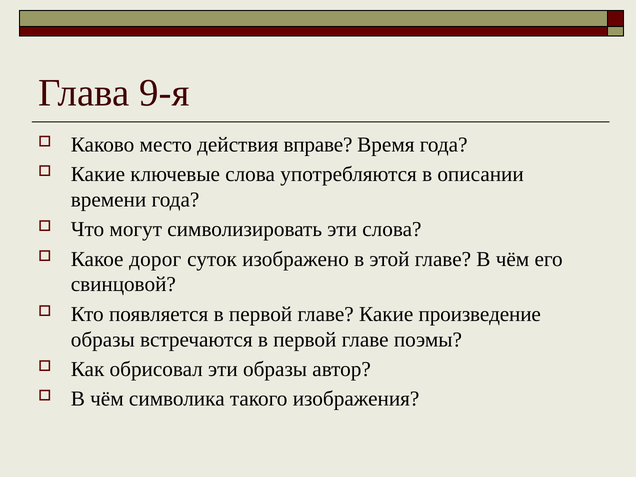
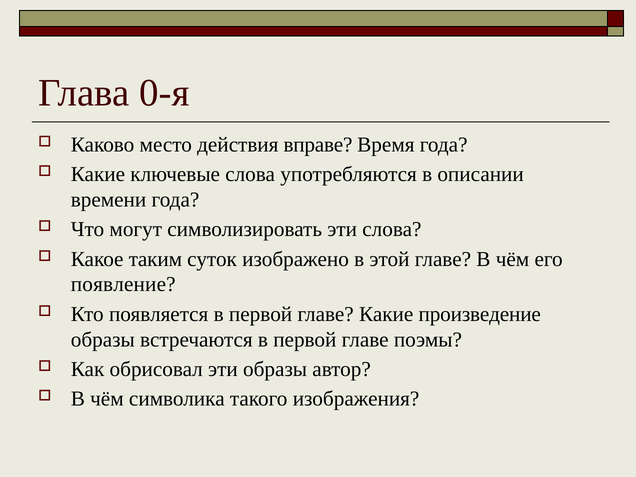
9-я: 9-я -> 0-я
дорог: дорог -> таким
свинцовой: свинцовой -> появление
